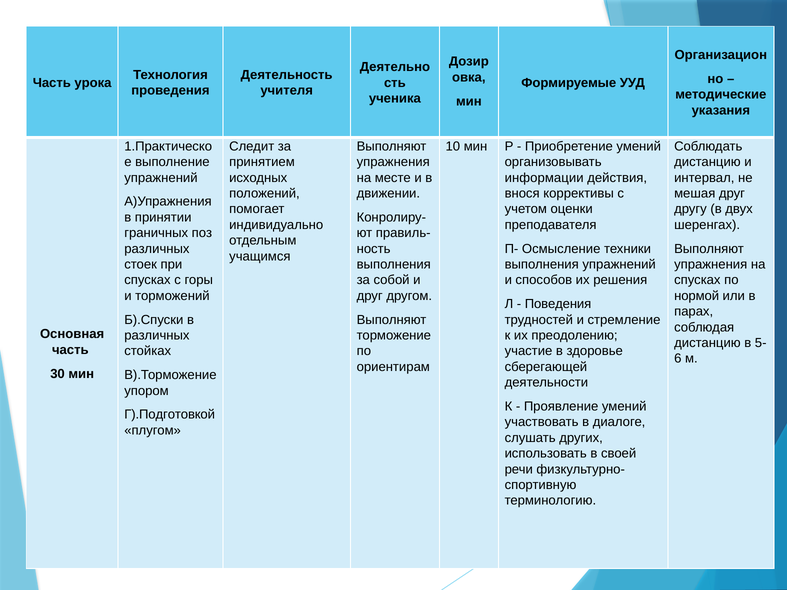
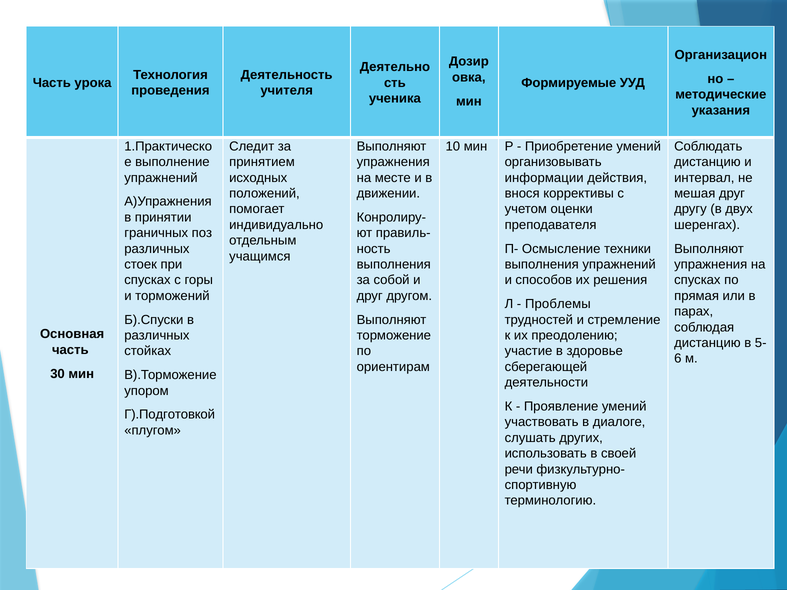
нормой: нормой -> прямая
Поведения: Поведения -> Проблемы
